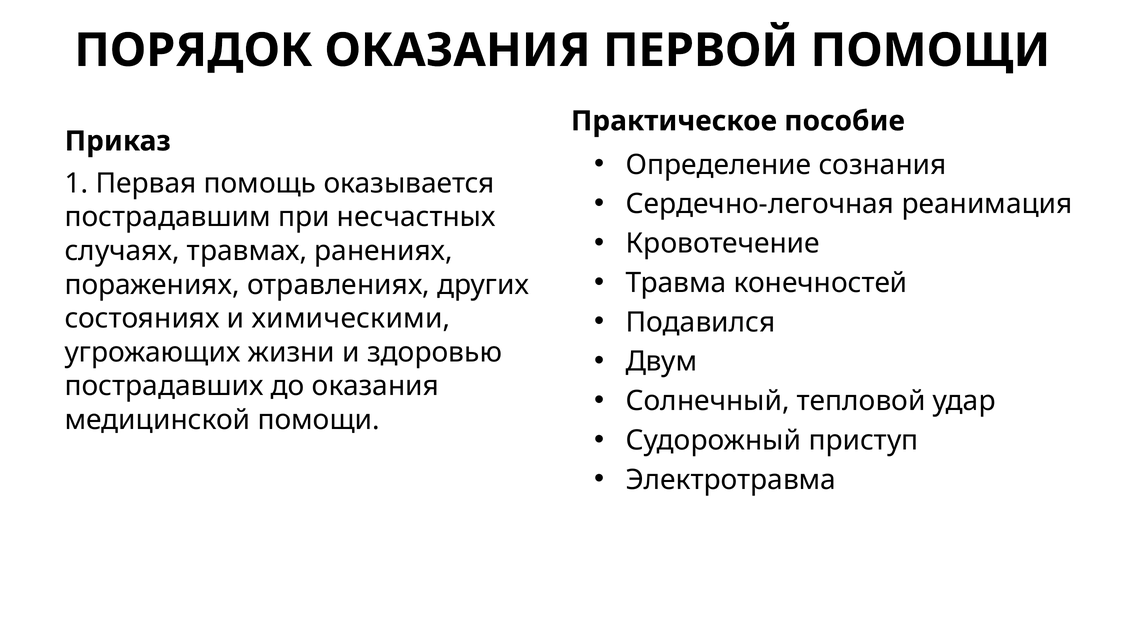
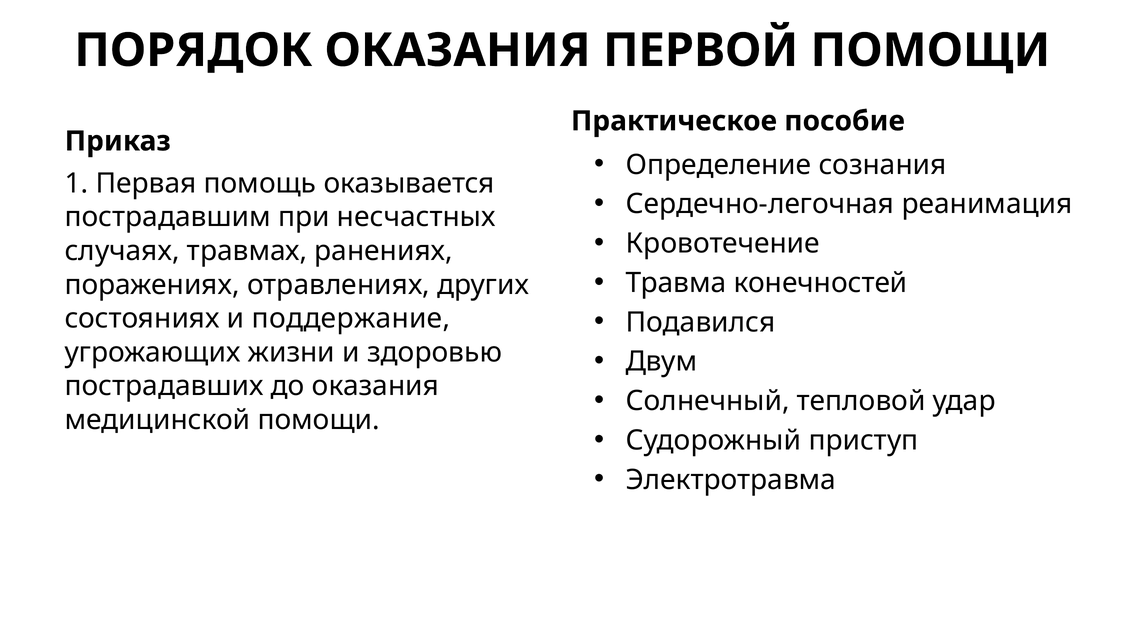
химическими: химическими -> поддержание
